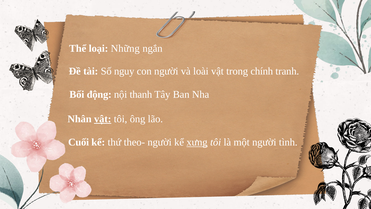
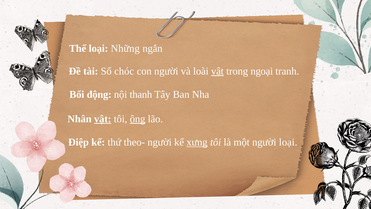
nguy: nguy -> chóc
vật at (217, 71) underline: none -> present
chính: chính -> ngoại
ông underline: none -> present
Cuối: Cuối -> Điệp
người tình: tình -> loại
